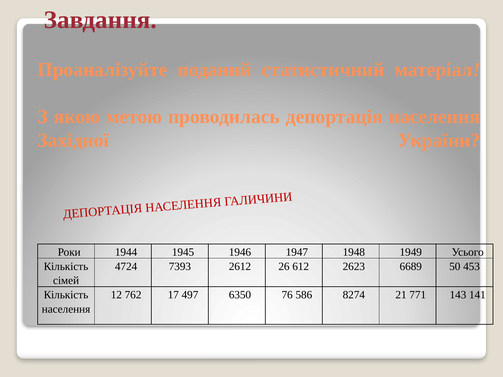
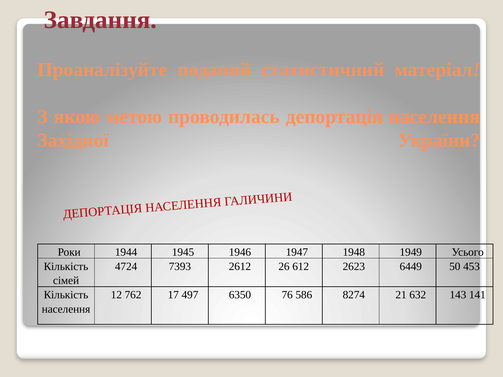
6689: 6689 -> 6449
771: 771 -> 632
